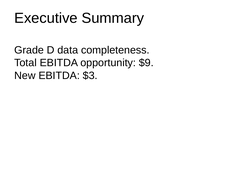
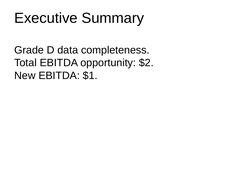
$9: $9 -> $2
$3: $3 -> $1
